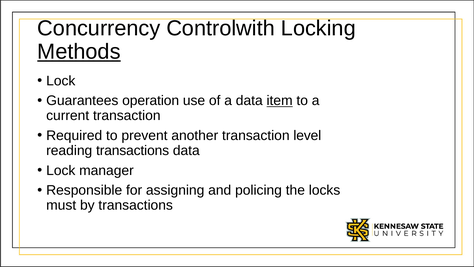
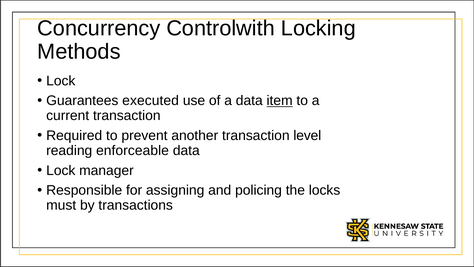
Methods underline: present -> none
operation: operation -> executed
reading transactions: transactions -> enforceable
